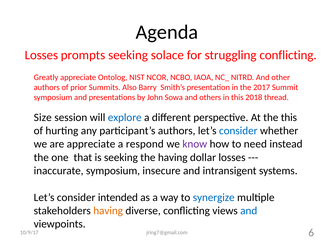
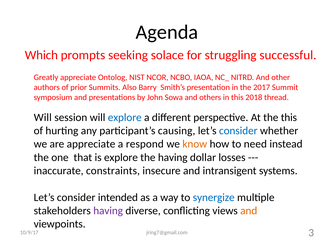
Losses at (41, 55): Losses -> Which
struggling conflicting: conflicting -> successful
Size at (43, 118): Size -> Will
participant’s authors: authors -> causing
know colour: purple -> orange
is seeking: seeking -> explore
inaccurate symposium: symposium -> constraints
having at (108, 211) colour: orange -> purple
and at (249, 211) colour: blue -> orange
6: 6 -> 3
